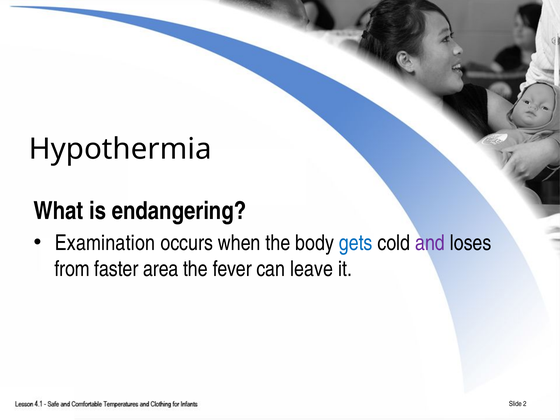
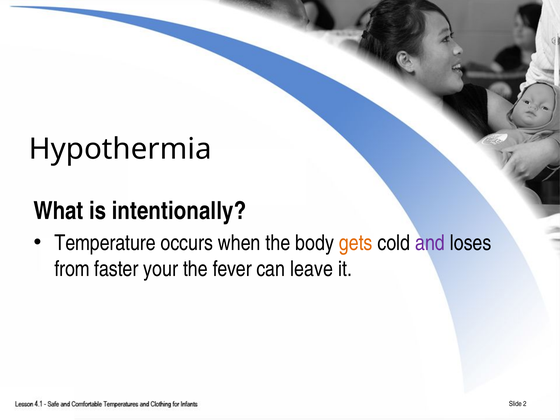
endangering: endangering -> intentionally
Examination: Examination -> Temperature
gets colour: blue -> orange
area: area -> your
